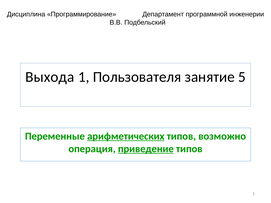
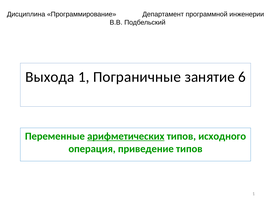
Пользователя: Пользователя -> Пограничные
5: 5 -> 6
возможно: возможно -> исходного
приведение underline: present -> none
